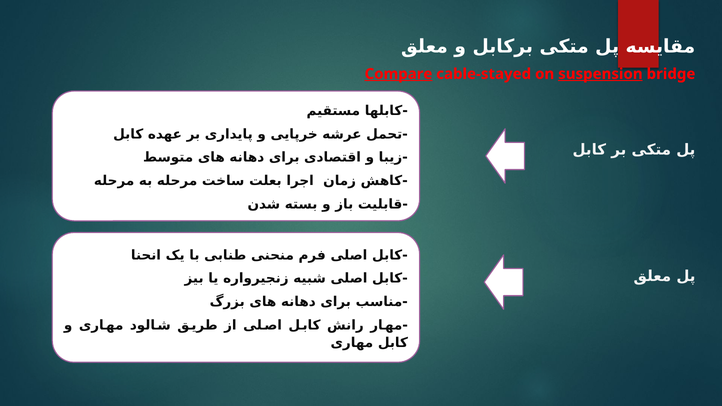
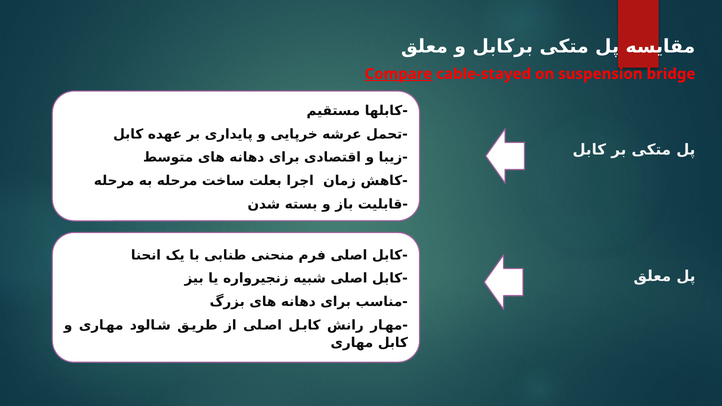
suspension underline: present -> none
